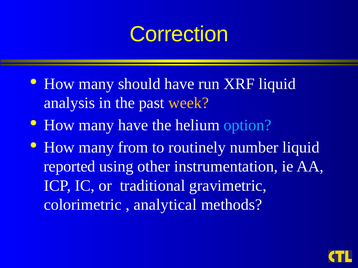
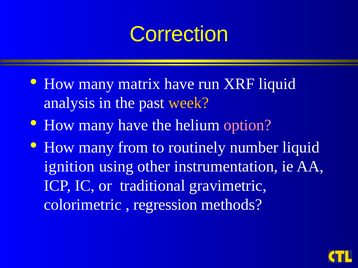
should: should -> matrix
option colour: light blue -> pink
reported: reported -> ignition
analytical: analytical -> regression
